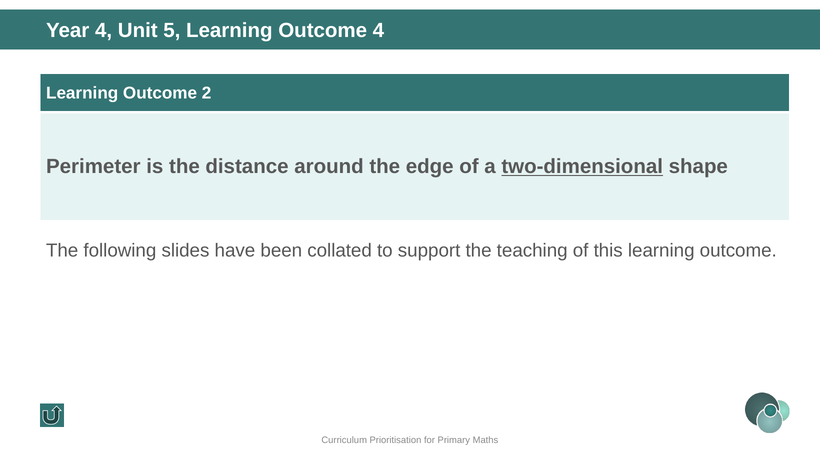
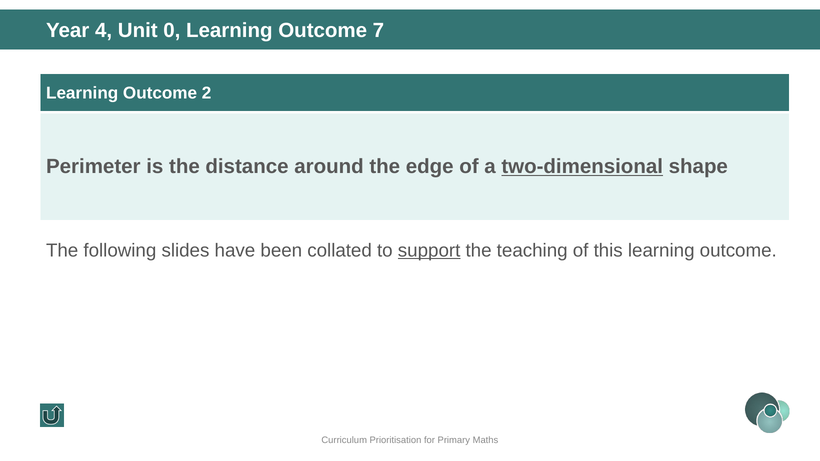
5: 5 -> 0
Outcome 4: 4 -> 7
support underline: none -> present
